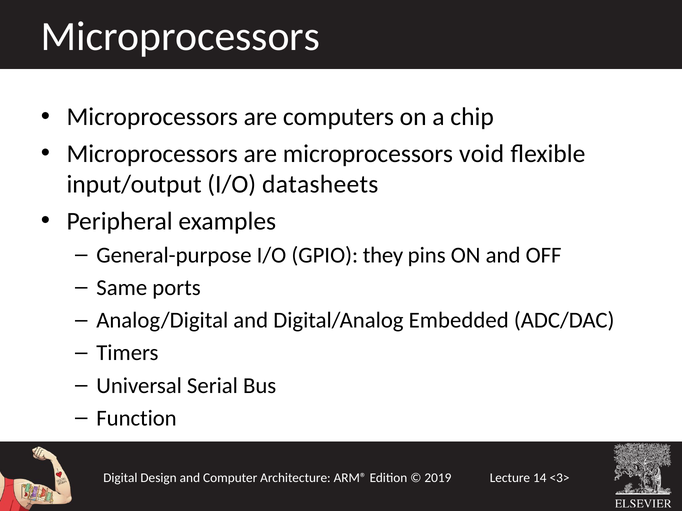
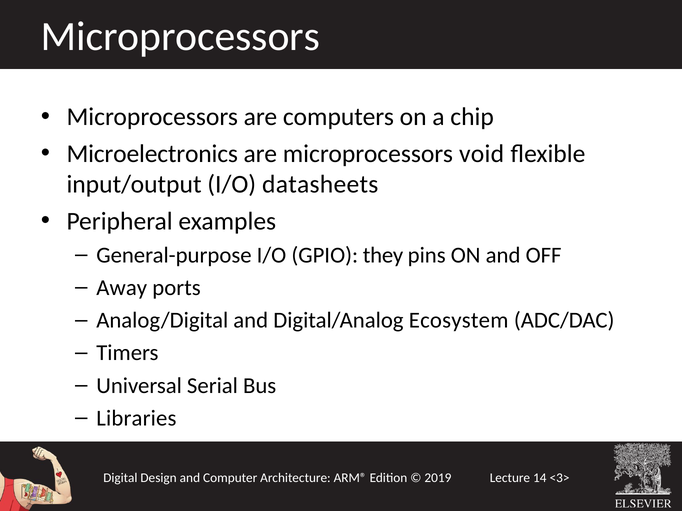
Microprocessors at (152, 154): Microprocessors -> Microelectronics
Same: Same -> Away
Embedded: Embedded -> Ecosystem
Function: Function -> Libraries
